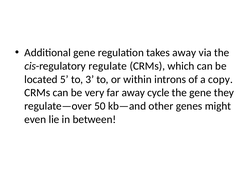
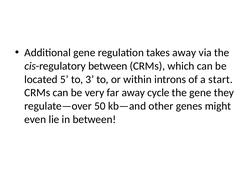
cis-regulatory regulate: regulate -> between
copy: copy -> start
